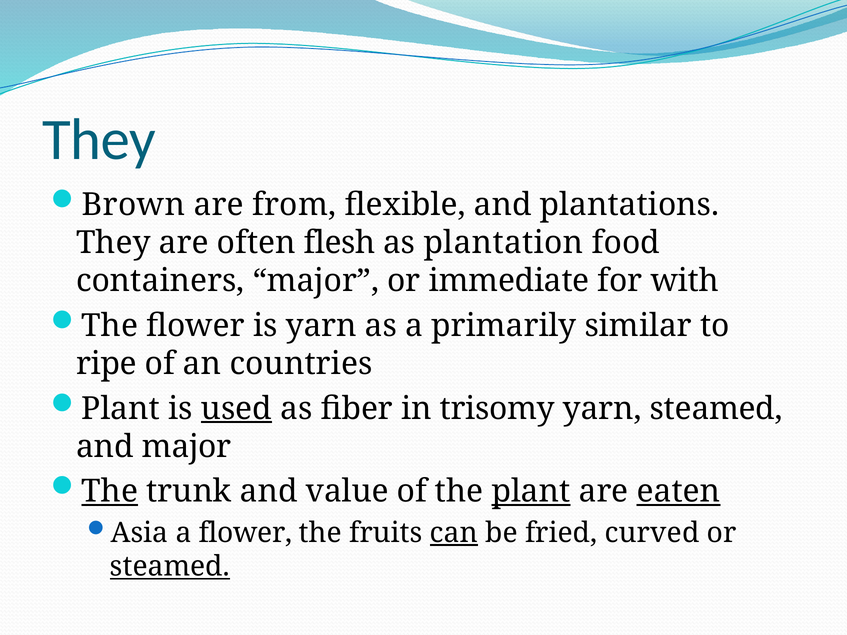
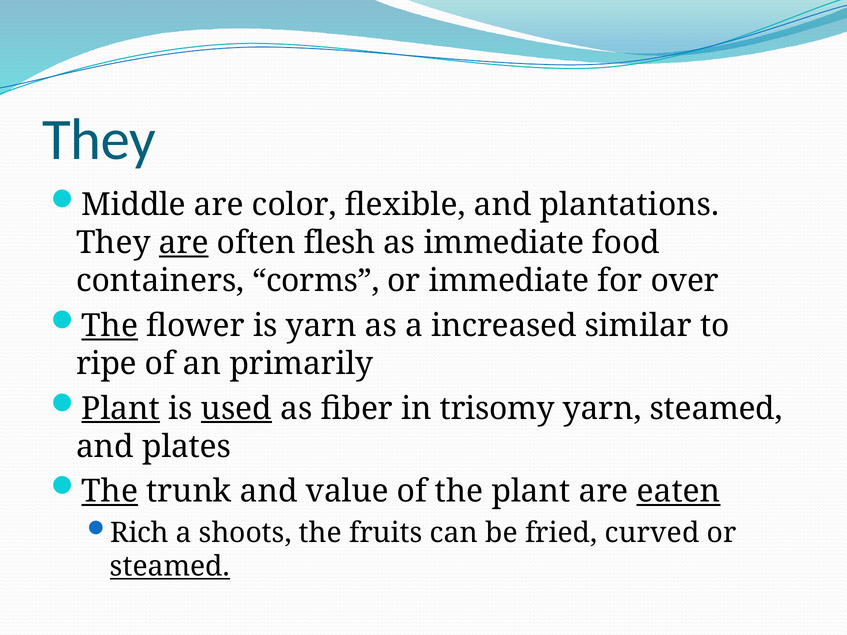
Brown: Brown -> Middle
from: from -> color
are at (184, 243) underline: none -> present
as plantation: plantation -> immediate
containers major: major -> corms
with: with -> over
The at (110, 326) underline: none -> present
primarily: primarily -> increased
countries: countries -> primarily
Plant at (121, 409) underline: none -> present
and major: major -> plates
plant at (531, 492) underline: present -> none
Asia: Asia -> Rich
a flower: flower -> shoots
can underline: present -> none
